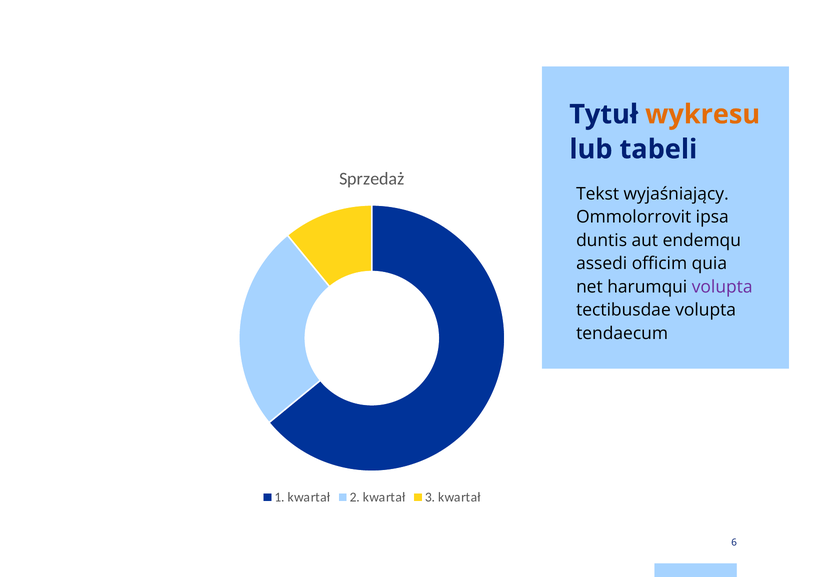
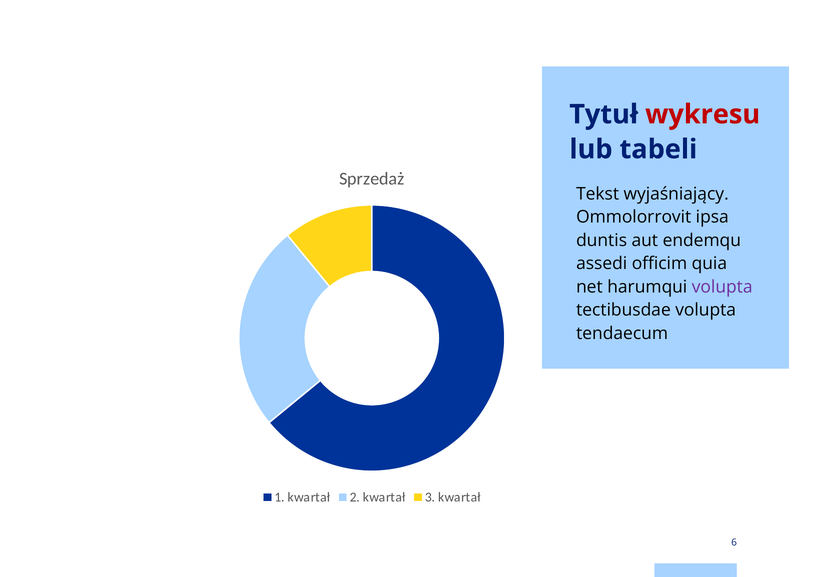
wykresu colour: orange -> red
